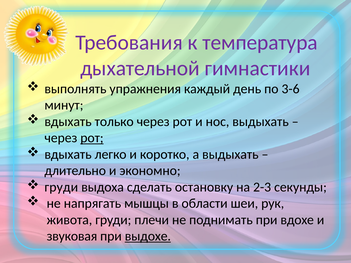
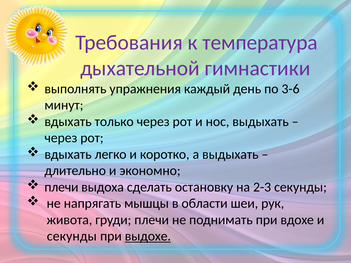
рот at (92, 138) underline: present -> none
груди at (61, 187): груди -> плечи
звуковая at (72, 236): звуковая -> секунды
